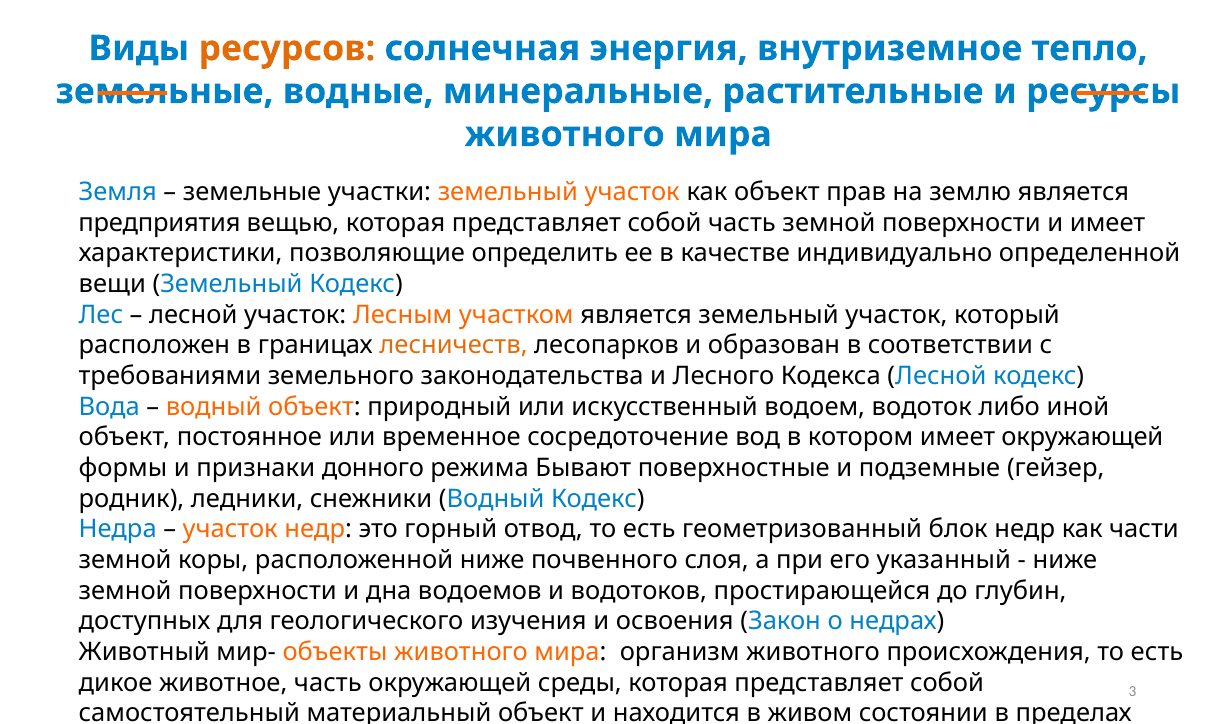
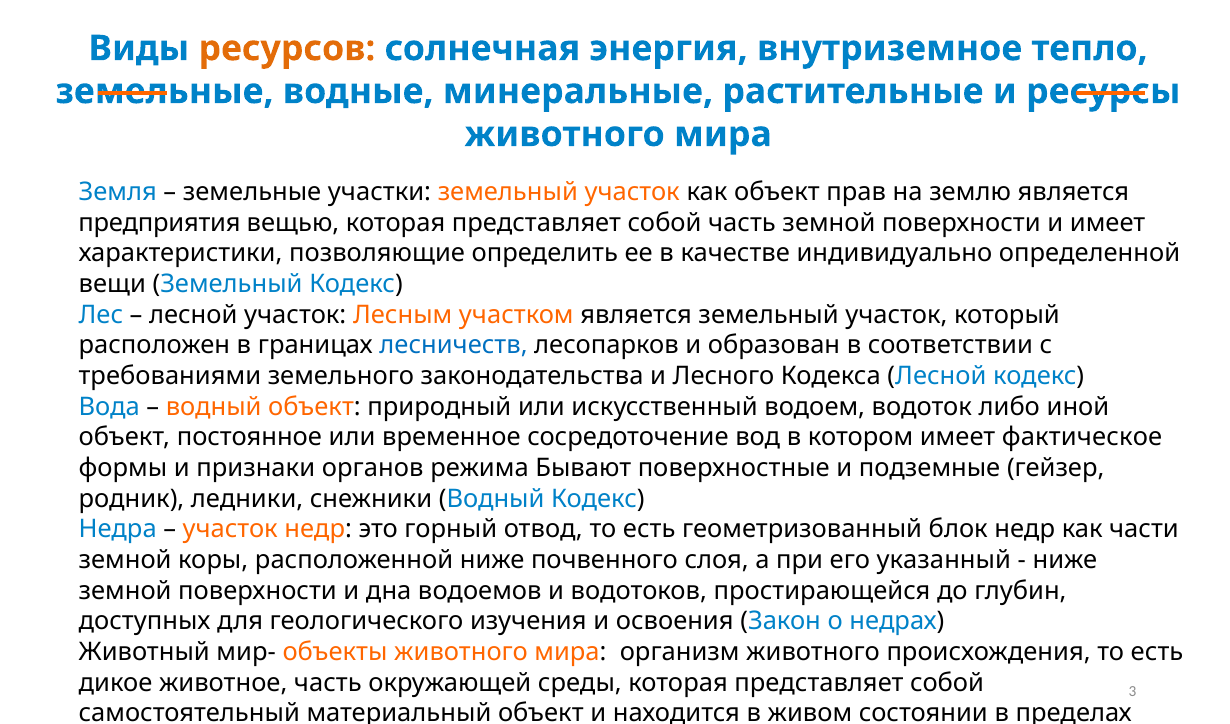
лесничеств colour: orange -> blue
имеет окружающей: окружающей -> фактическое
донного: донного -> органов
